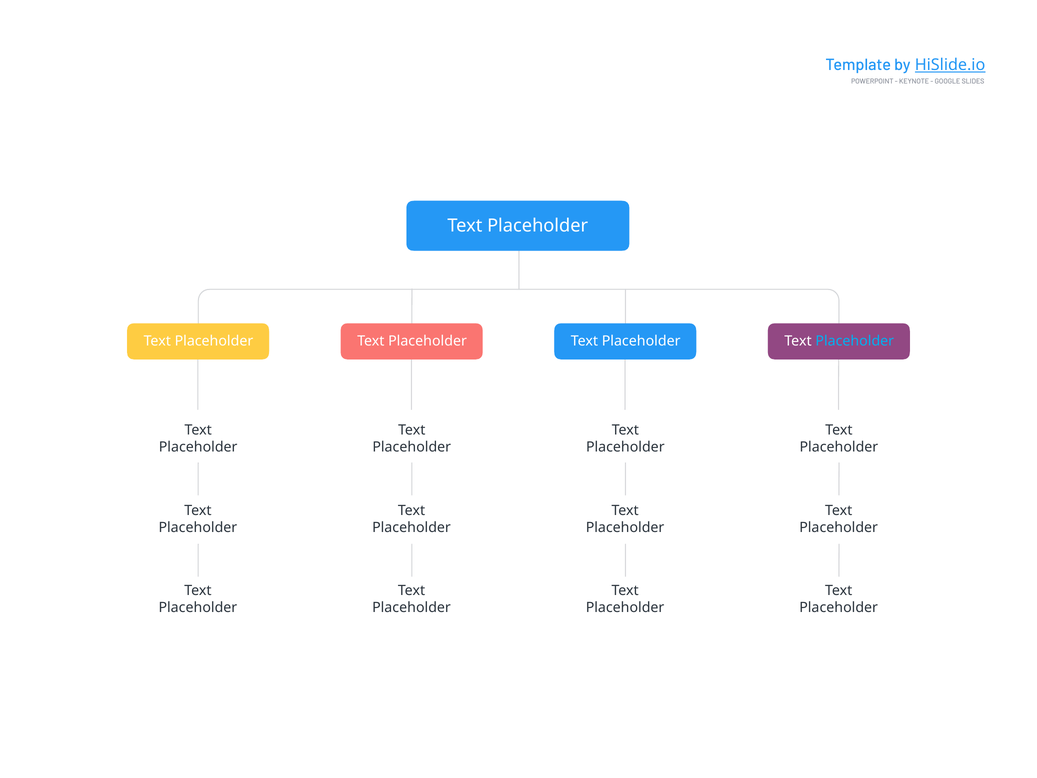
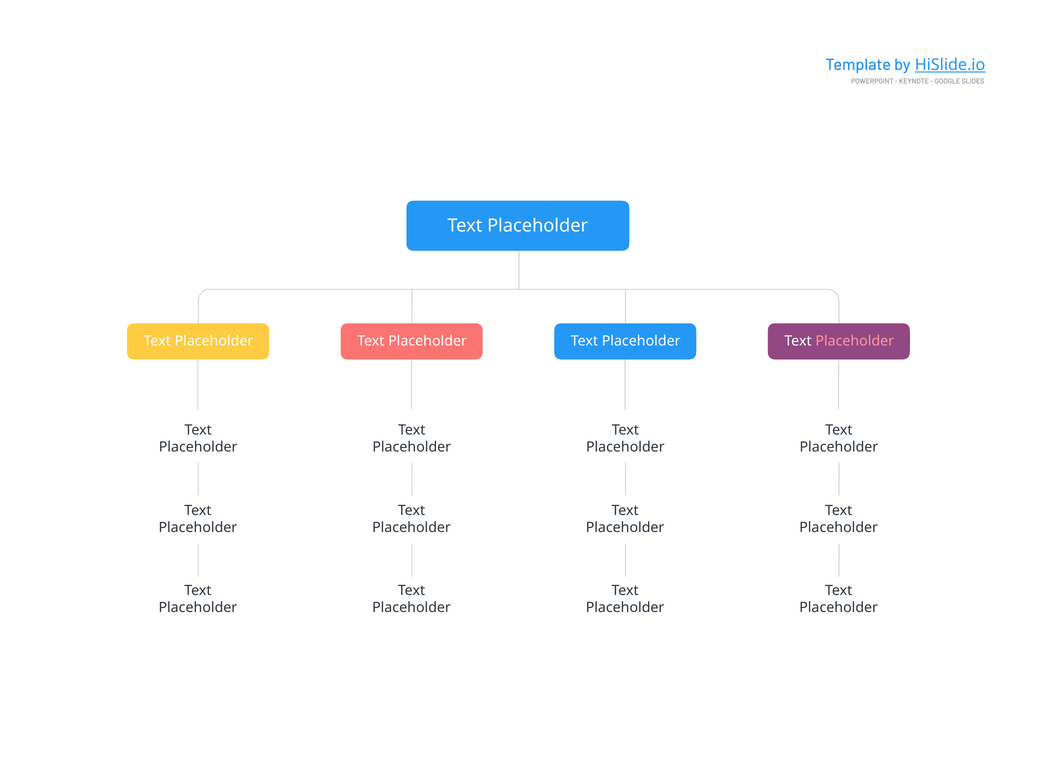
Placeholder at (855, 341) colour: light blue -> pink
